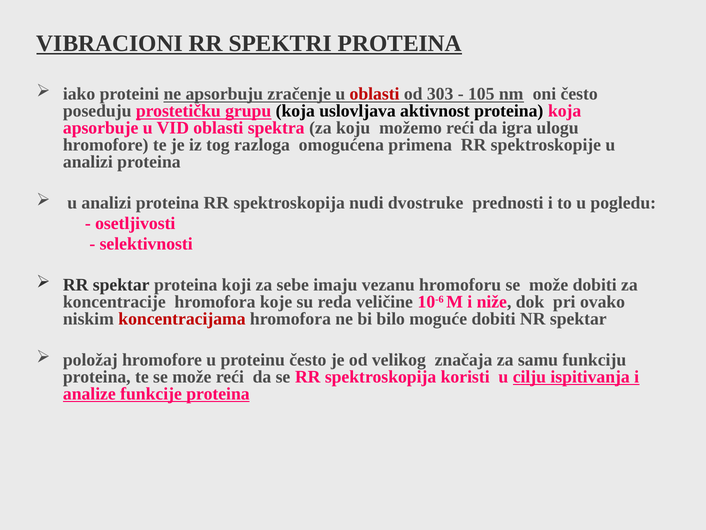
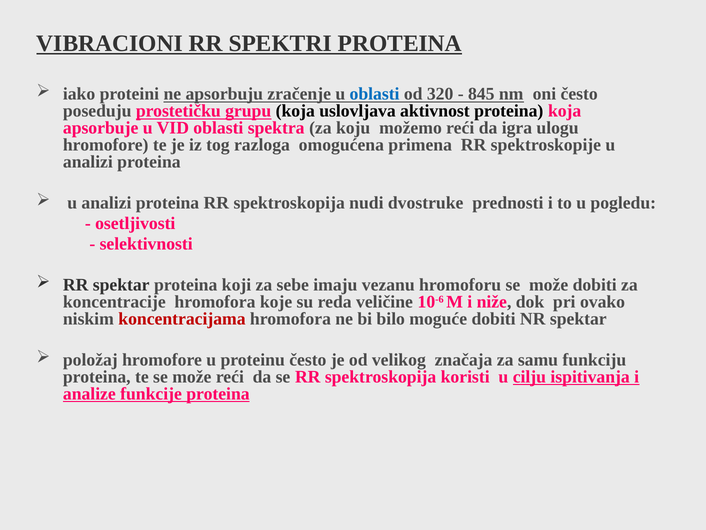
oblasti at (375, 94) colour: red -> blue
303: 303 -> 320
105: 105 -> 845
